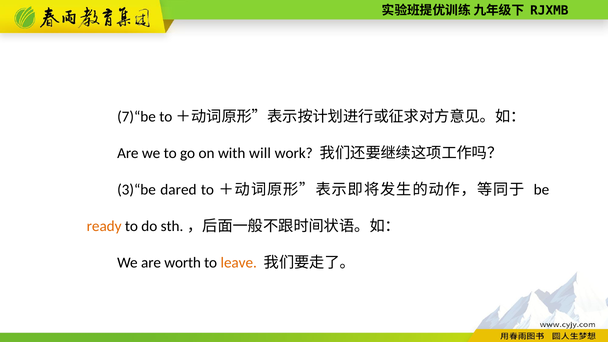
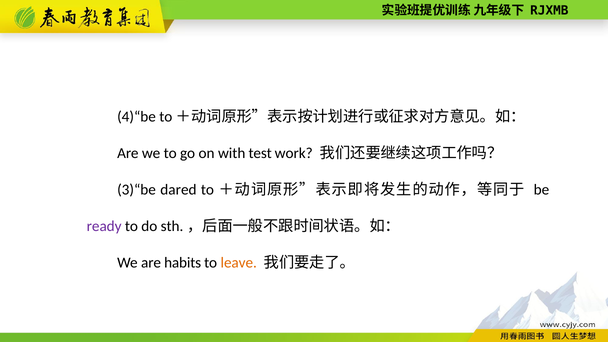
7)“be: 7)“be -> 4)“be
will: will -> test
ready colour: orange -> purple
worth: worth -> habits
